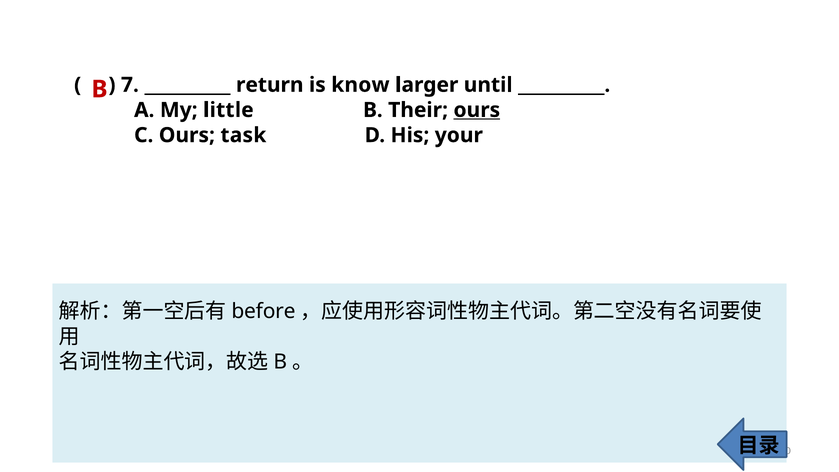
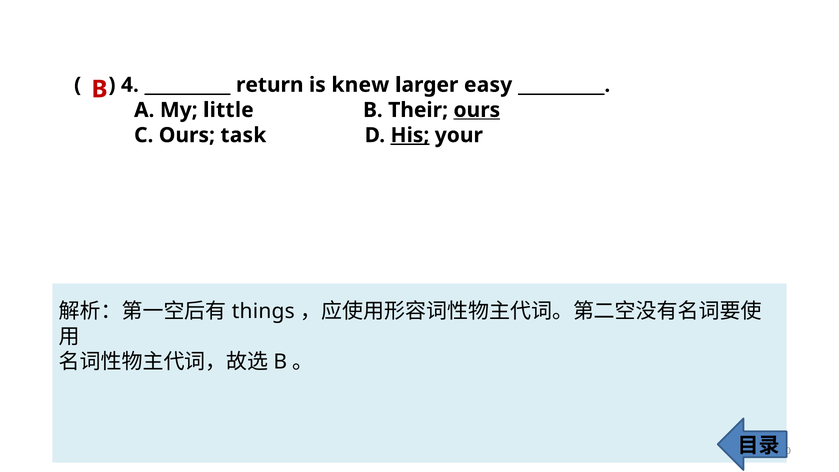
7: 7 -> 4
know: know -> knew
until: until -> easy
His underline: none -> present
before: before -> things
